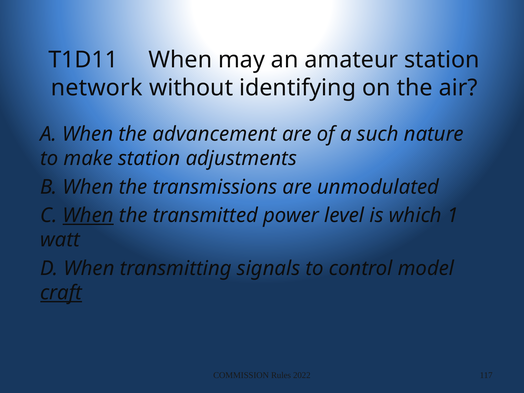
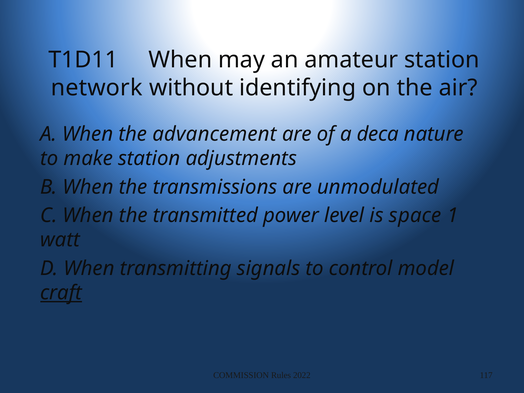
such: such -> deca
When at (88, 216) underline: present -> none
which: which -> space
